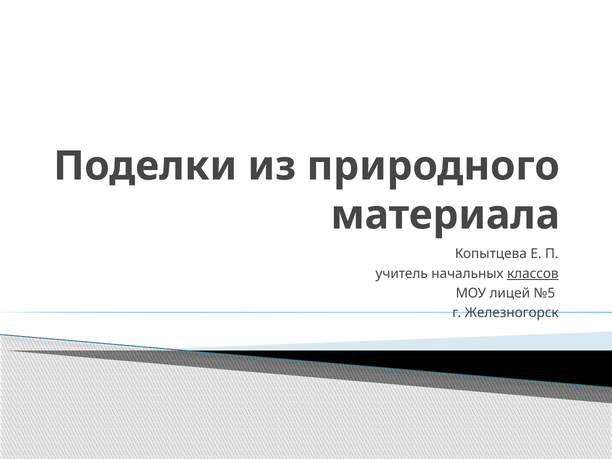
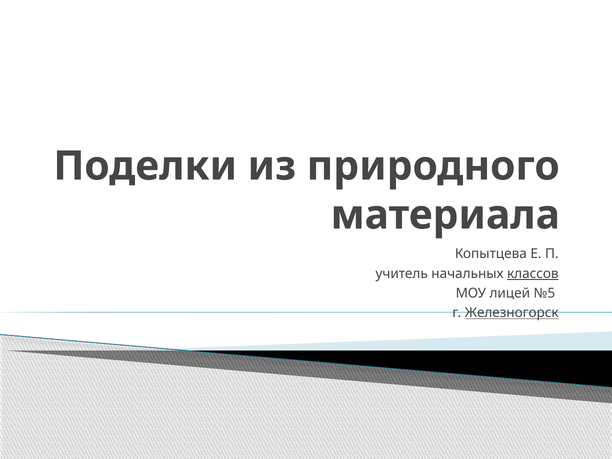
Железногорск underline: none -> present
